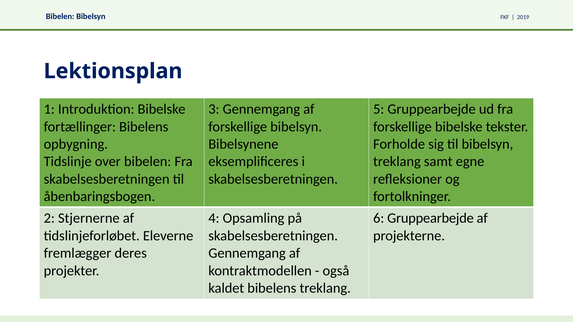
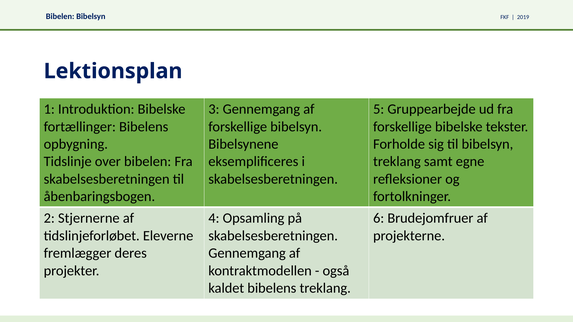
6 Gruppearbejde: Gruppearbejde -> Brudejomfruer
